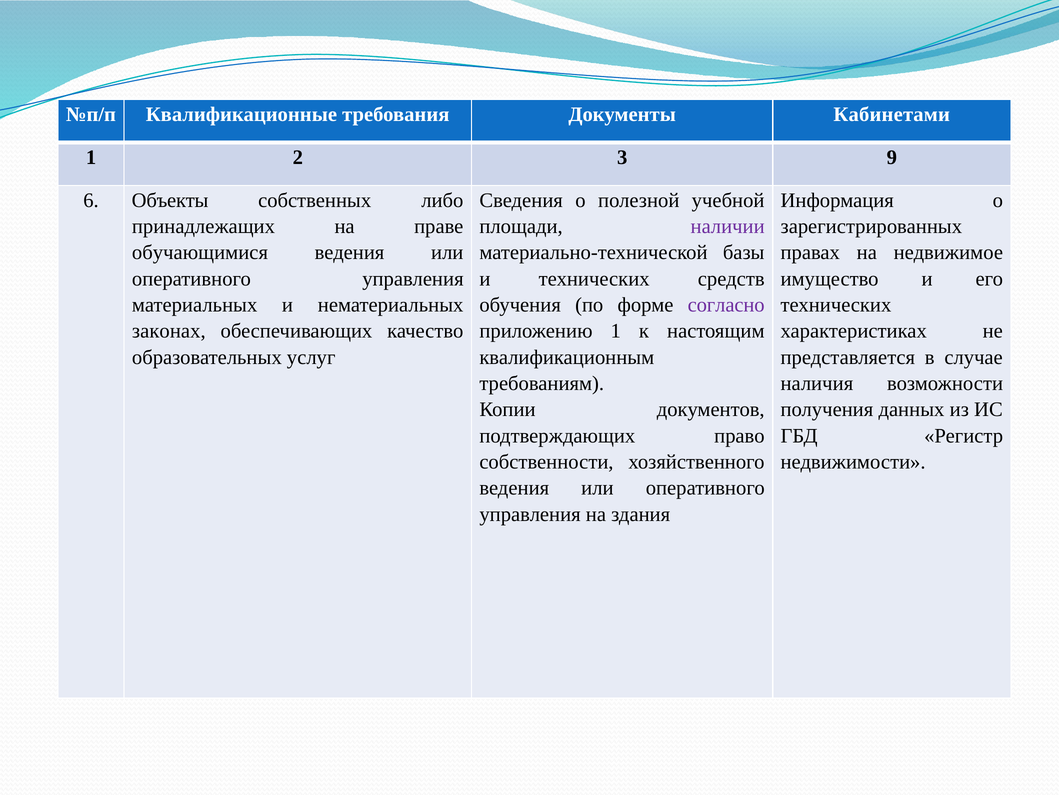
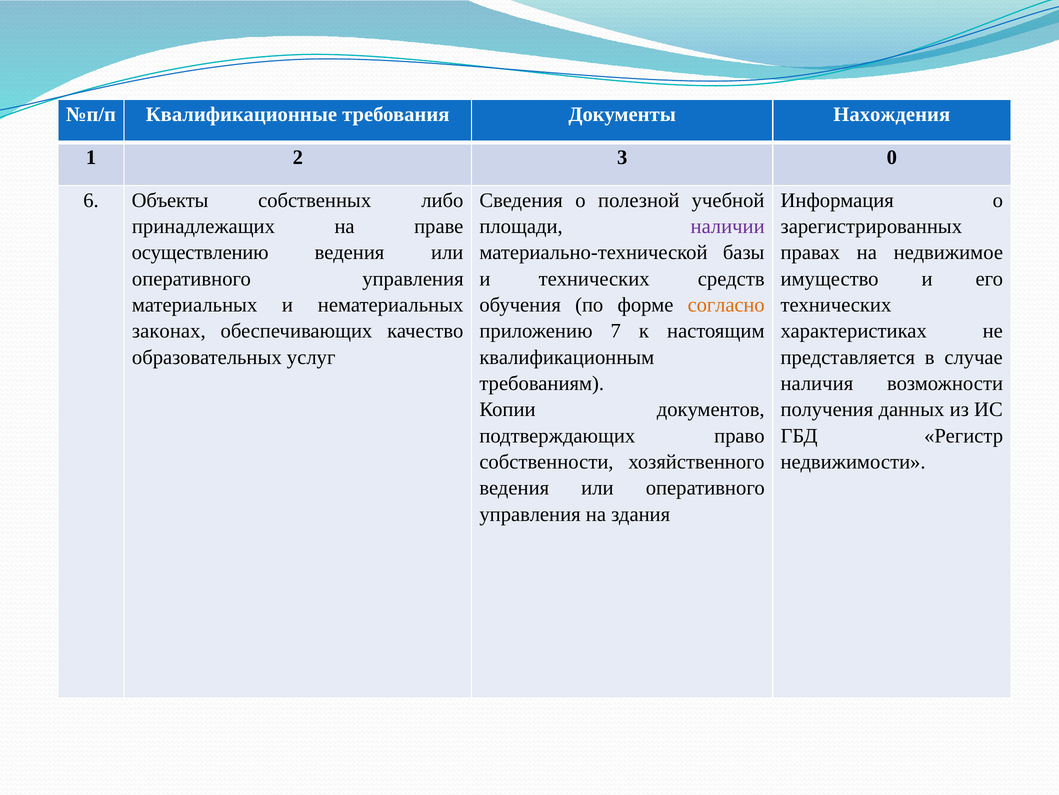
Кабинетами: Кабинетами -> Нахождения
9: 9 -> 0
обучающимися: обучающимися -> осуществлению
согласно colour: purple -> orange
приложению 1: 1 -> 7
